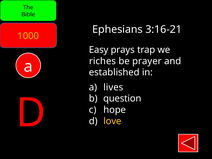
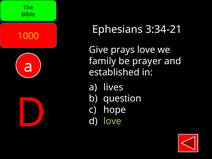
3:16-21: 3:16-21 -> 3:34-21
Easy: Easy -> Give
prays trap: trap -> love
riches: riches -> family
love at (112, 121) colour: yellow -> light green
